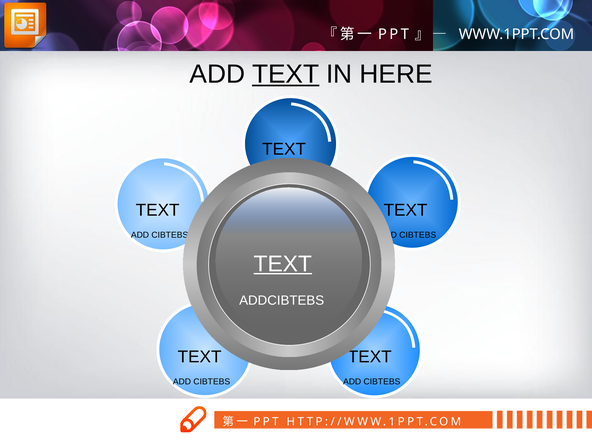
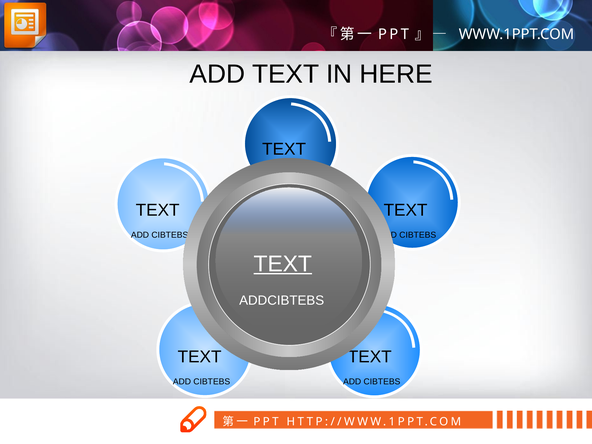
TEXT at (286, 74) underline: present -> none
